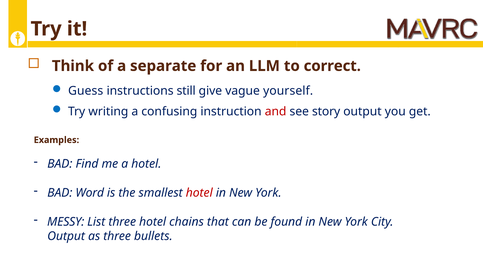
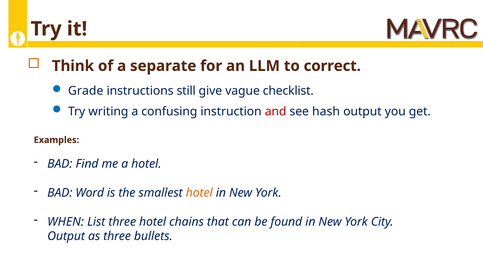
Guess: Guess -> Grade
yourself: yourself -> checklist
story: story -> hash
hotel at (199, 193) colour: red -> orange
MESSY: MESSY -> WHEN
